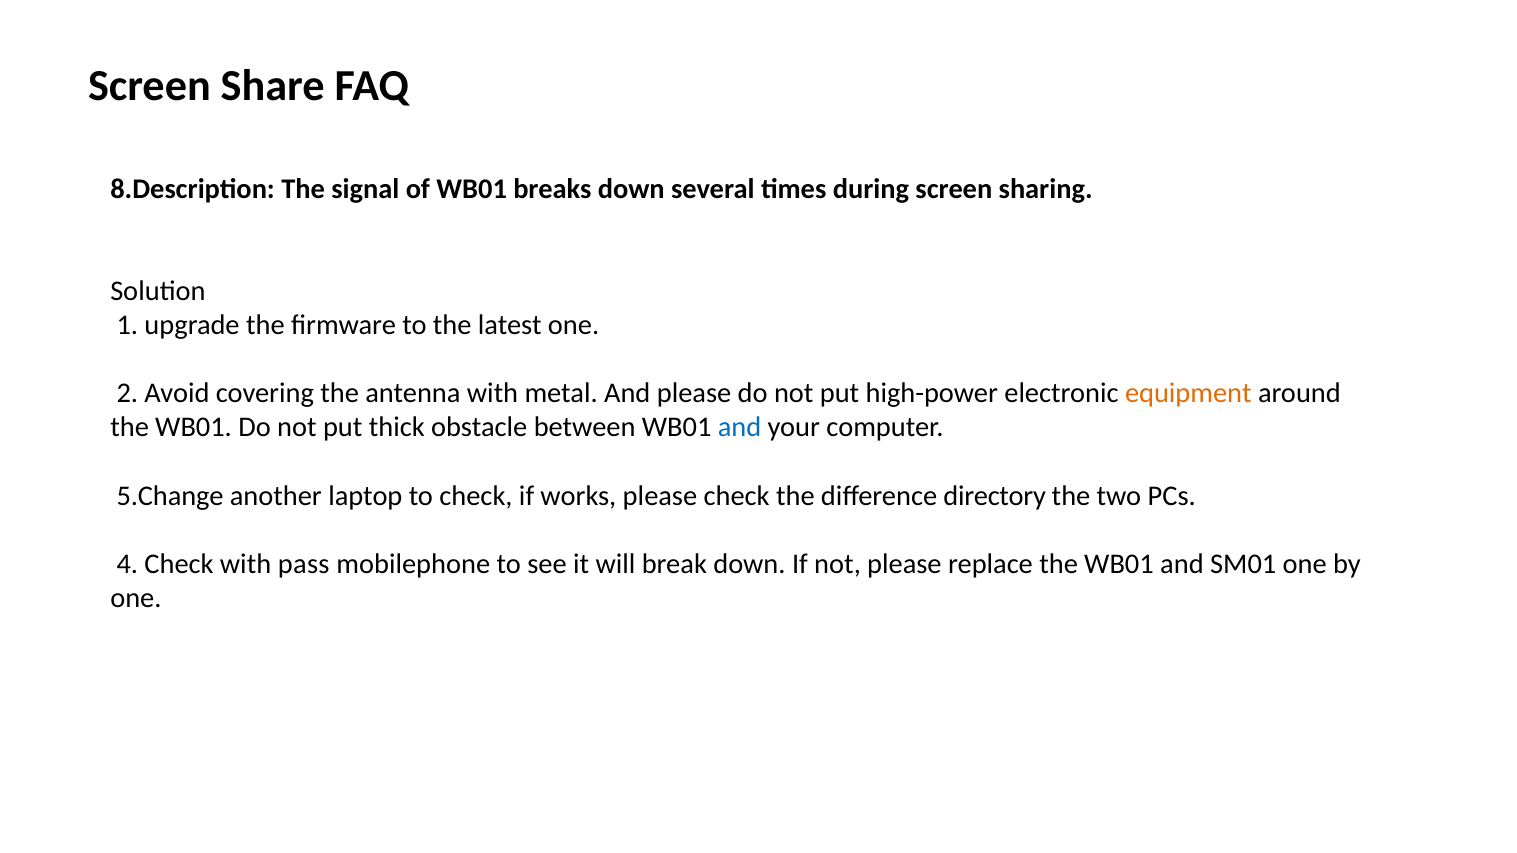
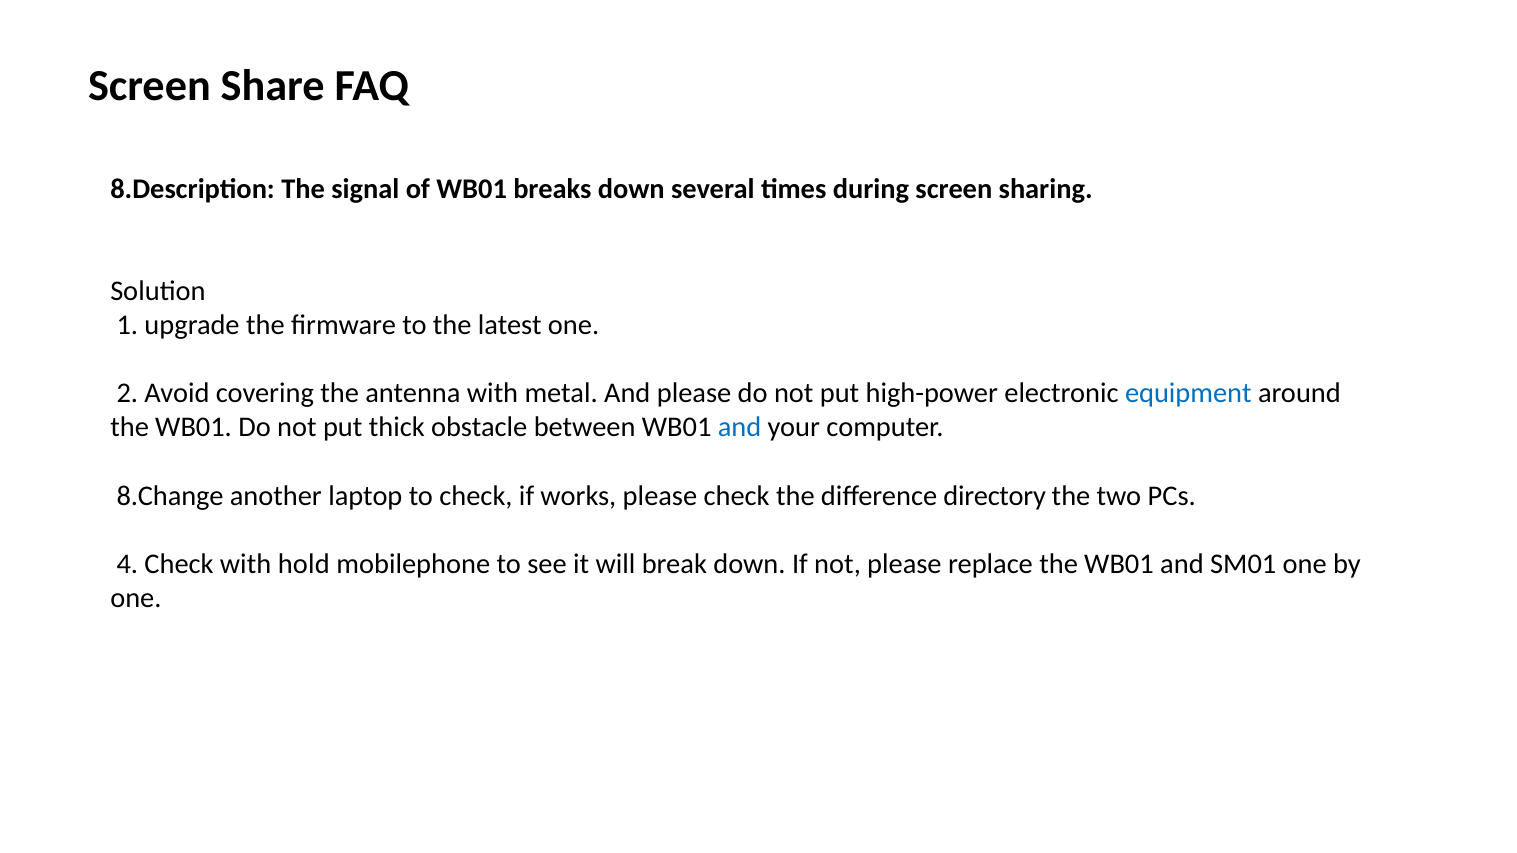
equipment colour: orange -> blue
5.Change: 5.Change -> 8.Change
pass: pass -> hold
